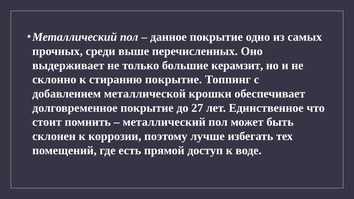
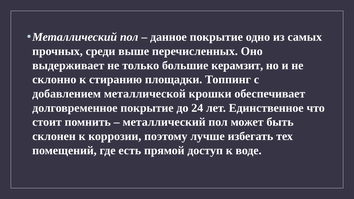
стиранию покрытие: покрытие -> площадки
27: 27 -> 24
